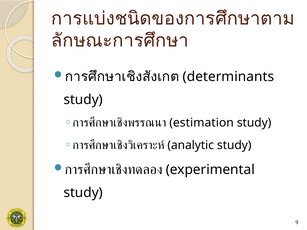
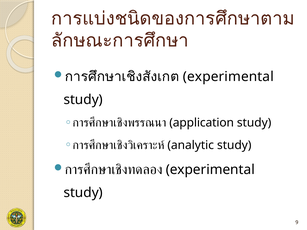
determinants at (228, 77): determinants -> experimental
estimation: estimation -> application
